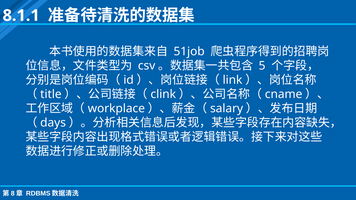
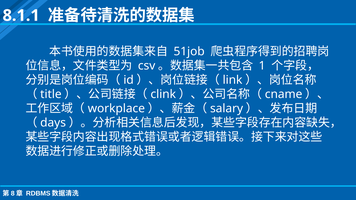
5: 5 -> 1
